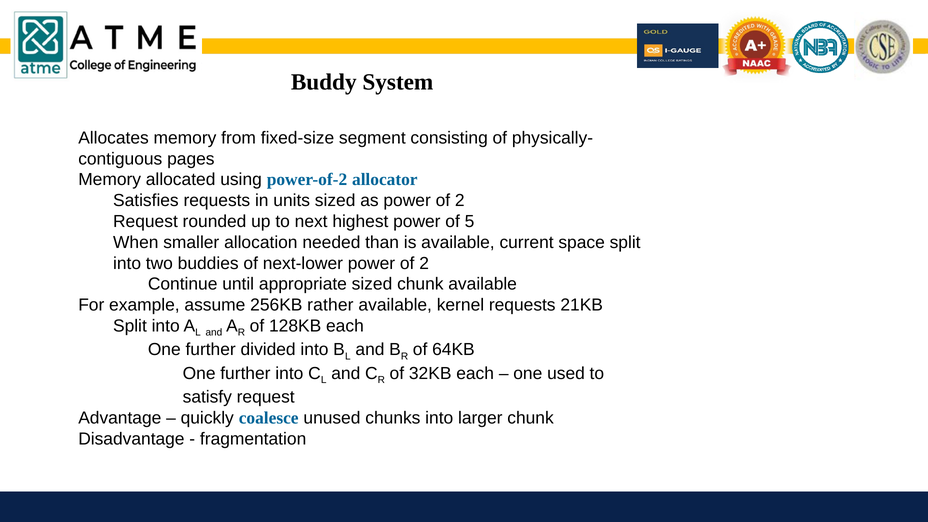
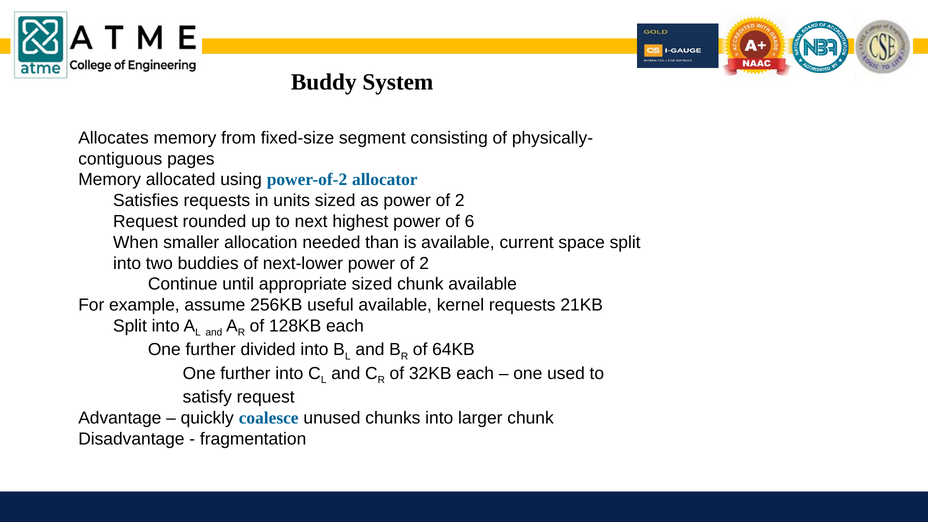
5: 5 -> 6
rather: rather -> useful
